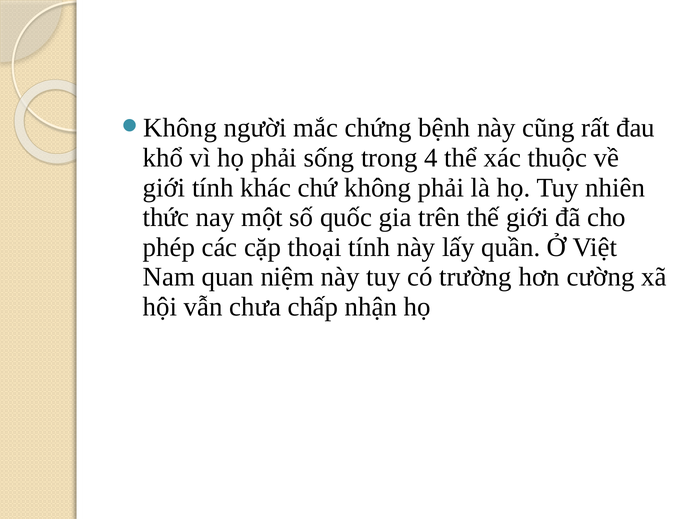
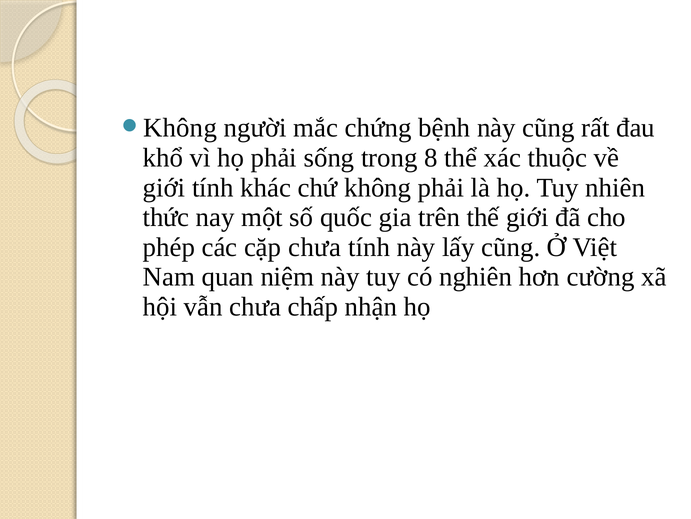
4: 4 -> 8
cặp thoại: thoại -> chưa
lấy quần: quần -> cũng
trường: trường -> nghiên
